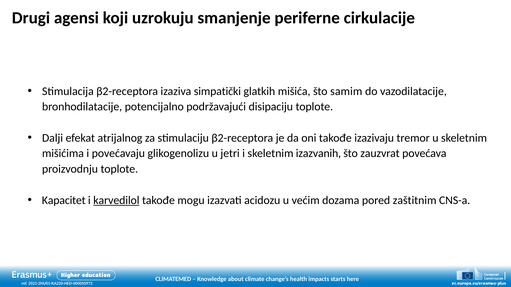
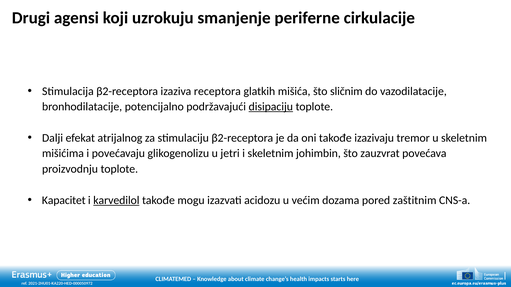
simpatički: simpatički -> receptora
samim: samim -> sličnim
disipaciju underline: none -> present
izazvanih: izazvanih -> johimbin
